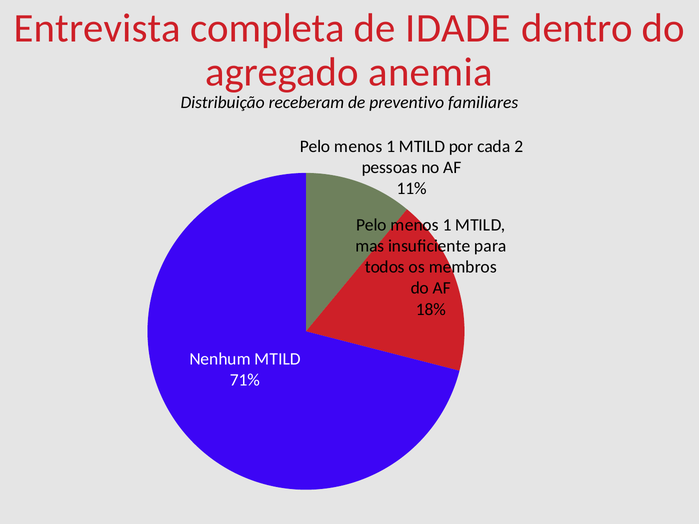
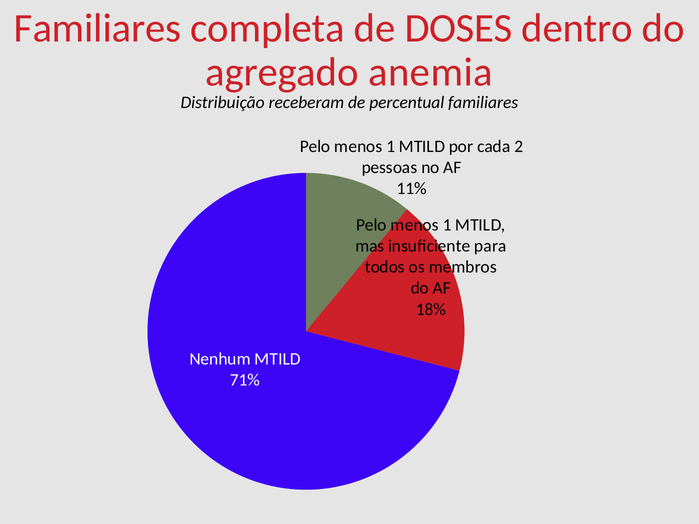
Entrevista at (97, 28): Entrevista -> Familiares
IDADE: IDADE -> DOSES
preventivo: preventivo -> percentual
